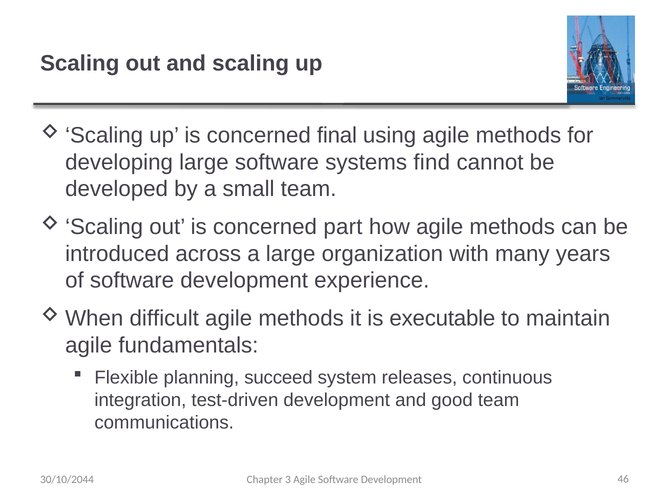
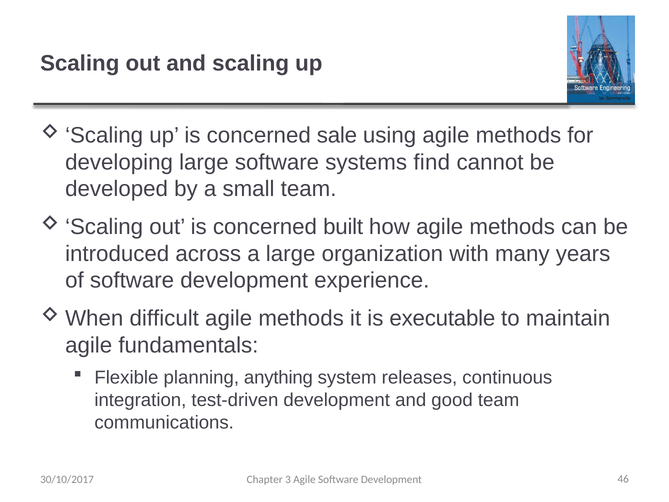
final: final -> sale
part: part -> built
succeed: succeed -> anything
30/10/2044: 30/10/2044 -> 30/10/2017
